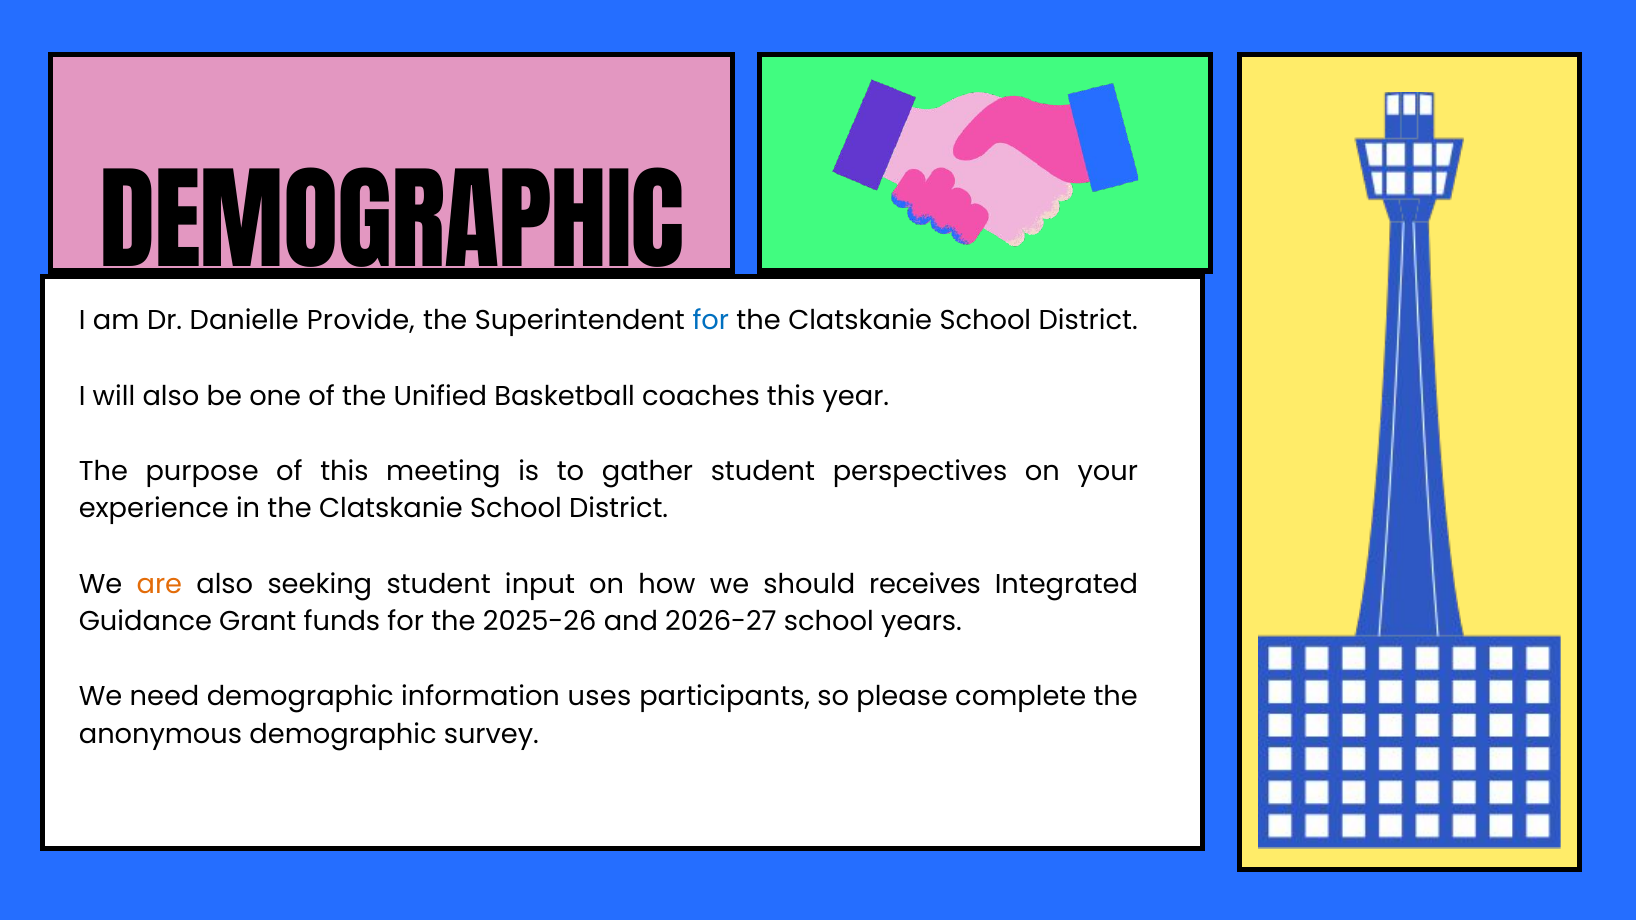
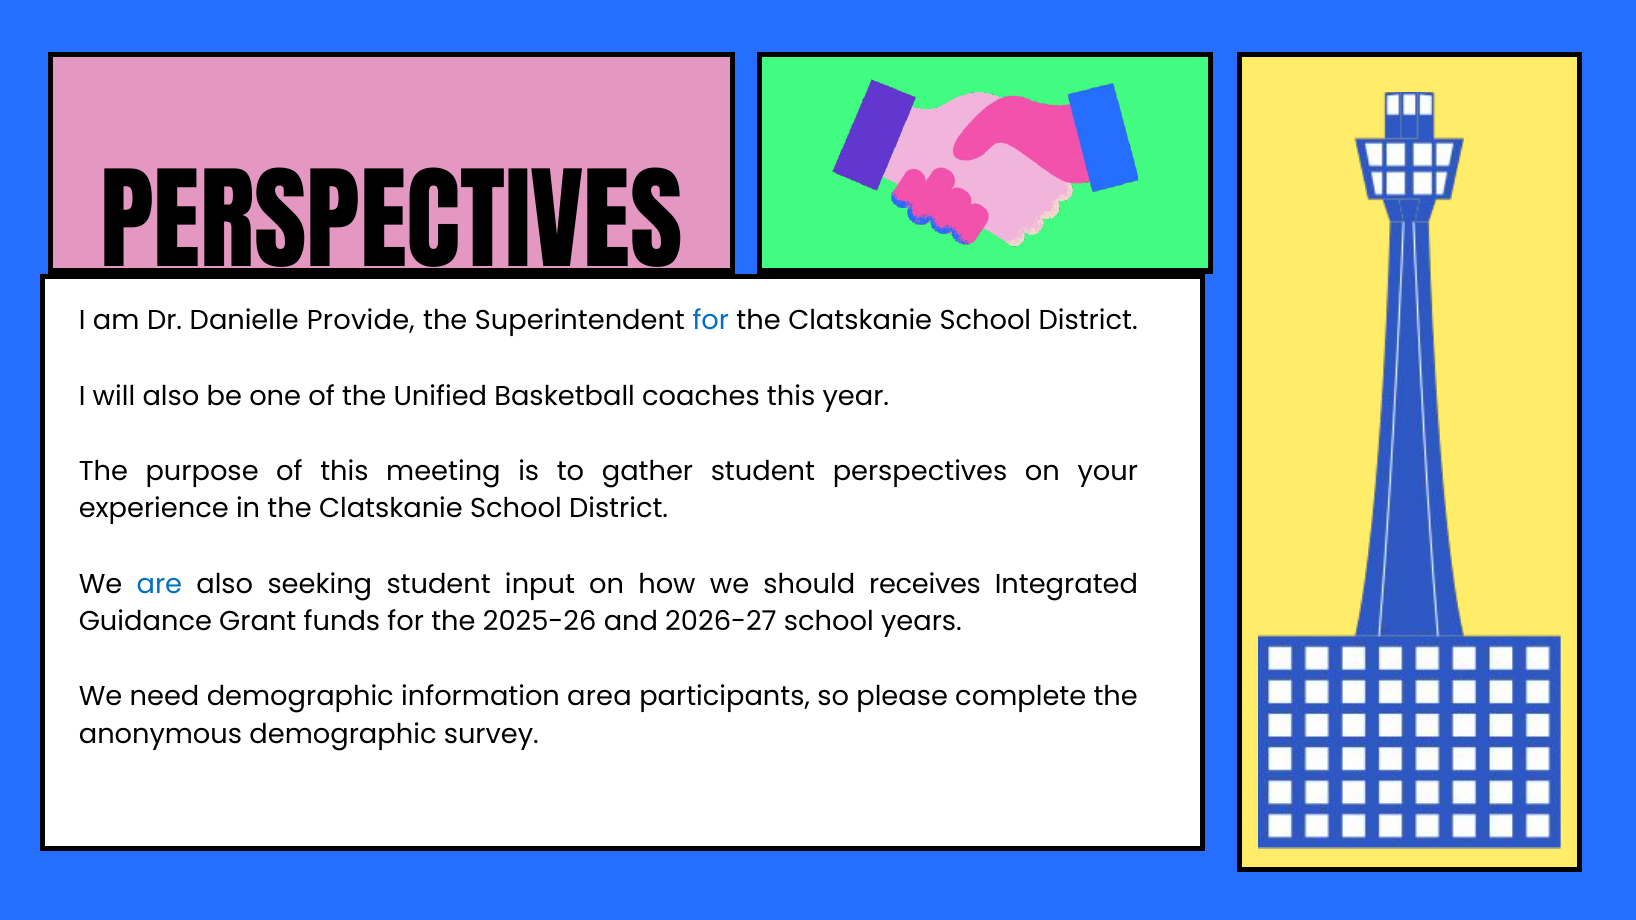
DEMOGRAPHIC at (392, 229): DEMOGRAPHIC -> PERSPECTIVES
are colour: orange -> blue
uses: uses -> area
